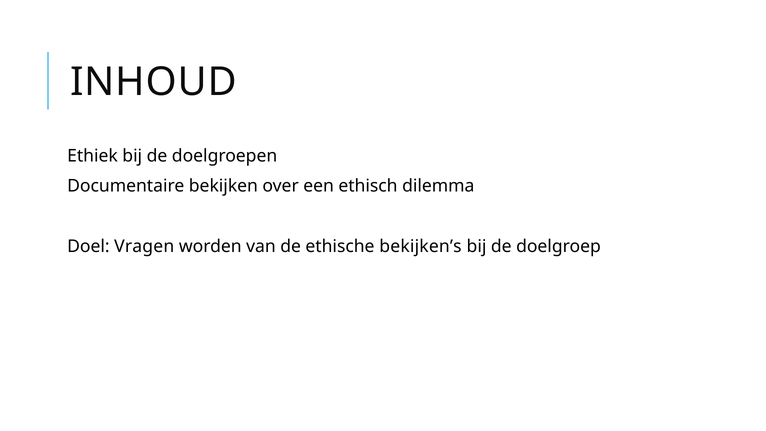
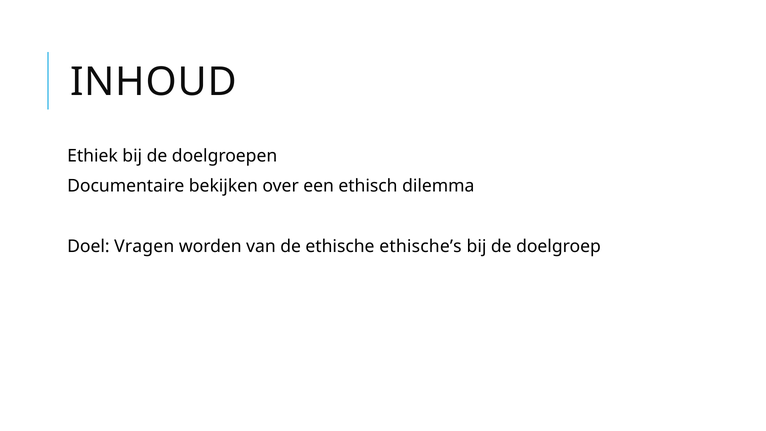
bekijken’s: bekijken’s -> ethische’s
